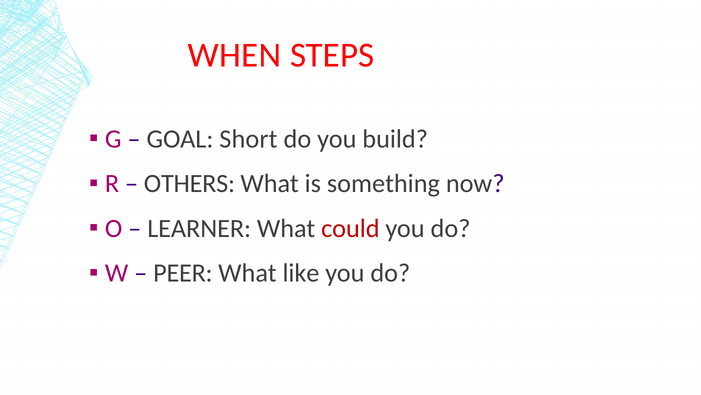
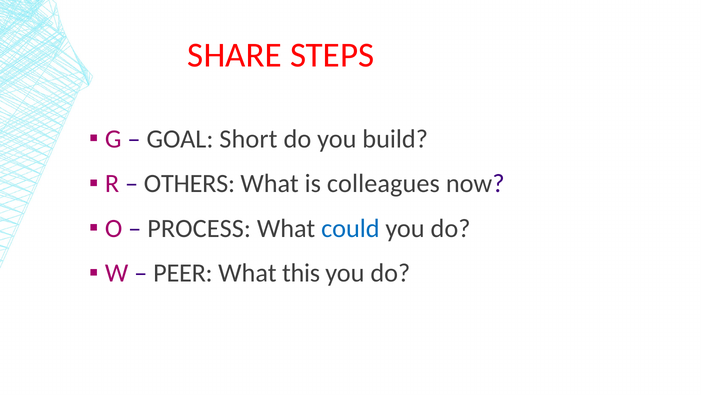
WHEN: WHEN -> SHARE
something: something -> colleagues
LEARNER: LEARNER -> PROCESS
could colour: red -> blue
like: like -> this
